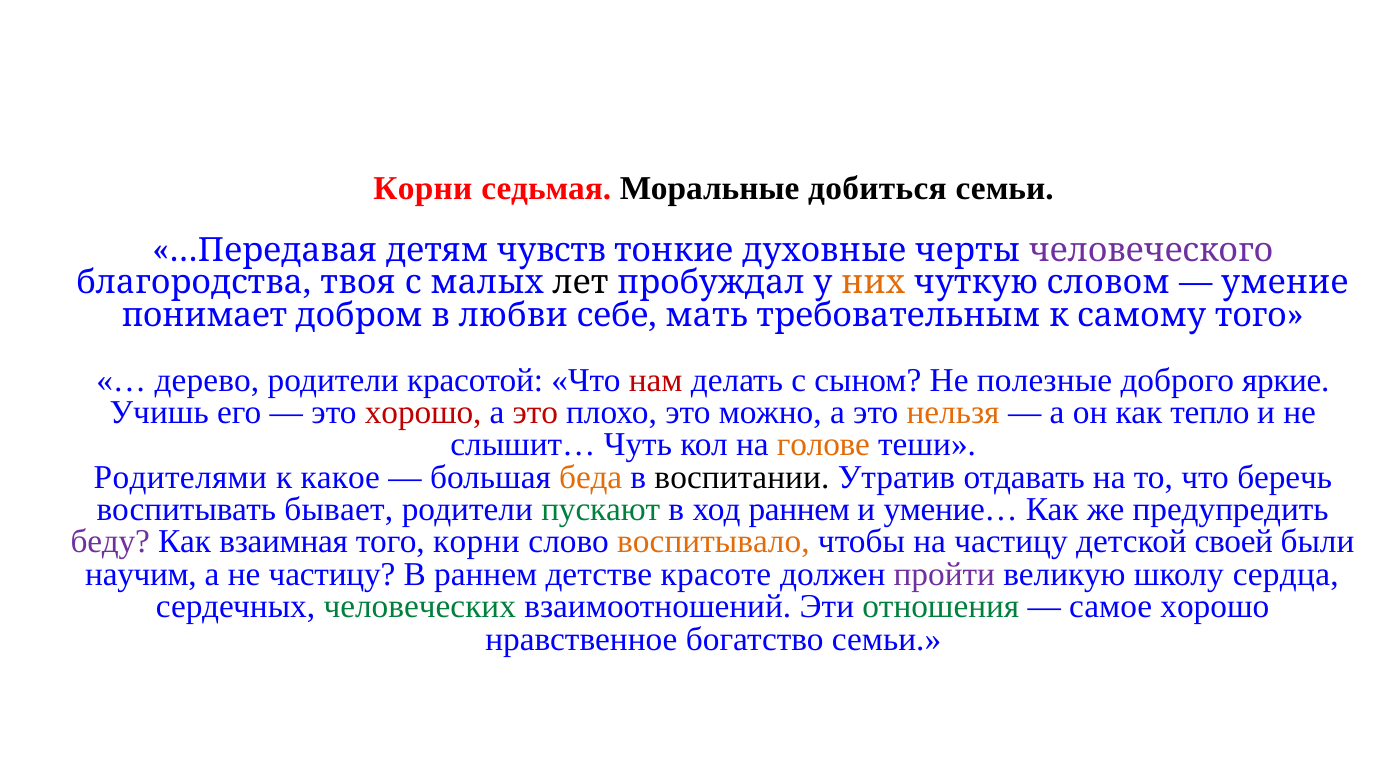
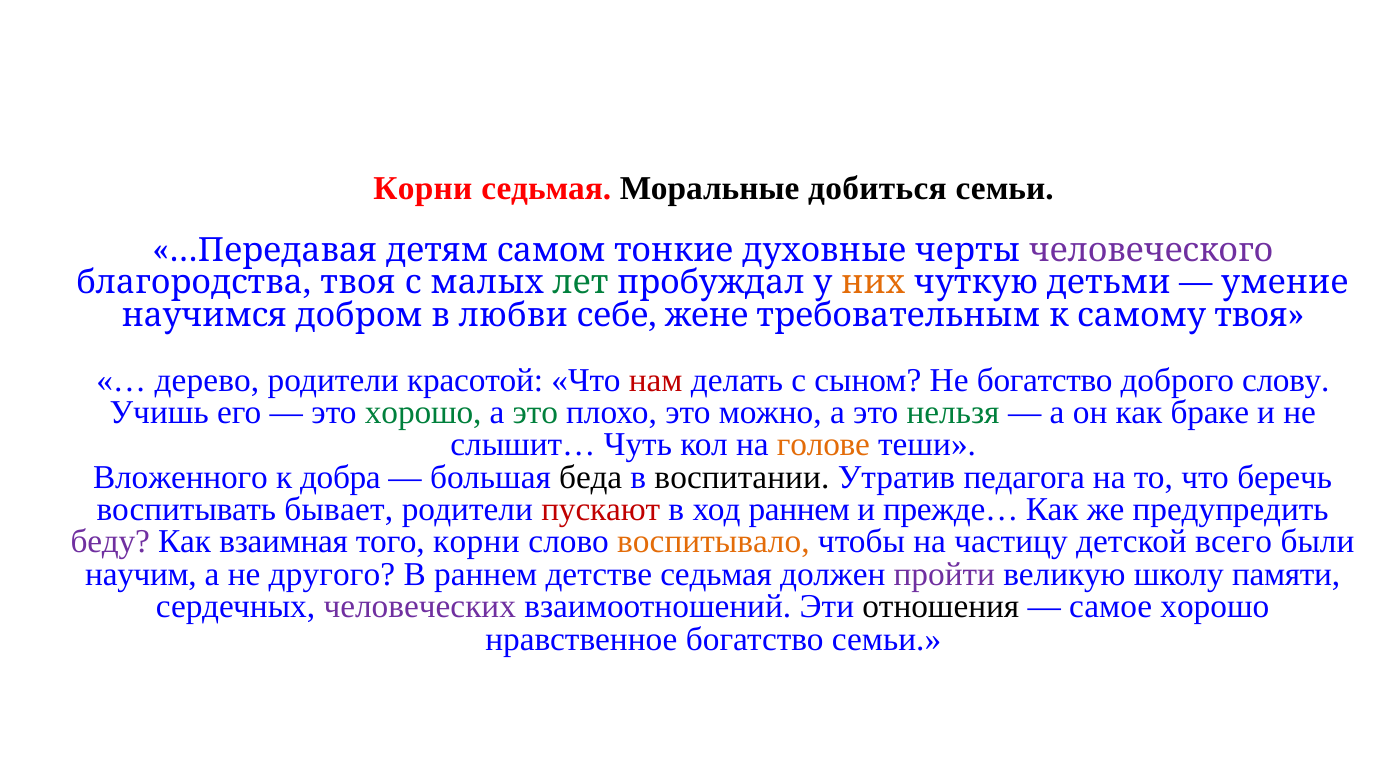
чувств: чувств -> самом
лет colour: black -> green
словом: словом -> детьми
понимает: понимает -> научимся
мать: мать -> жене
самому того: того -> твоя
Не полезные: полезные -> богатство
яркие: яркие -> слову
хорошо at (423, 412) colour: red -> green
это at (535, 412) colour: red -> green
нельзя colour: orange -> green
тепло: тепло -> браке
Родителями: Родителями -> Вложенного
какое: какое -> добра
беда colour: orange -> black
отдавать: отдавать -> педагога
пускают colour: green -> red
умение…: умение… -> прежде…
своей: своей -> всего
не частицу: частицу -> другого
детстве красоте: красоте -> седьмая
сердца: сердца -> памяти
человеческих colour: green -> purple
отношения colour: green -> black
